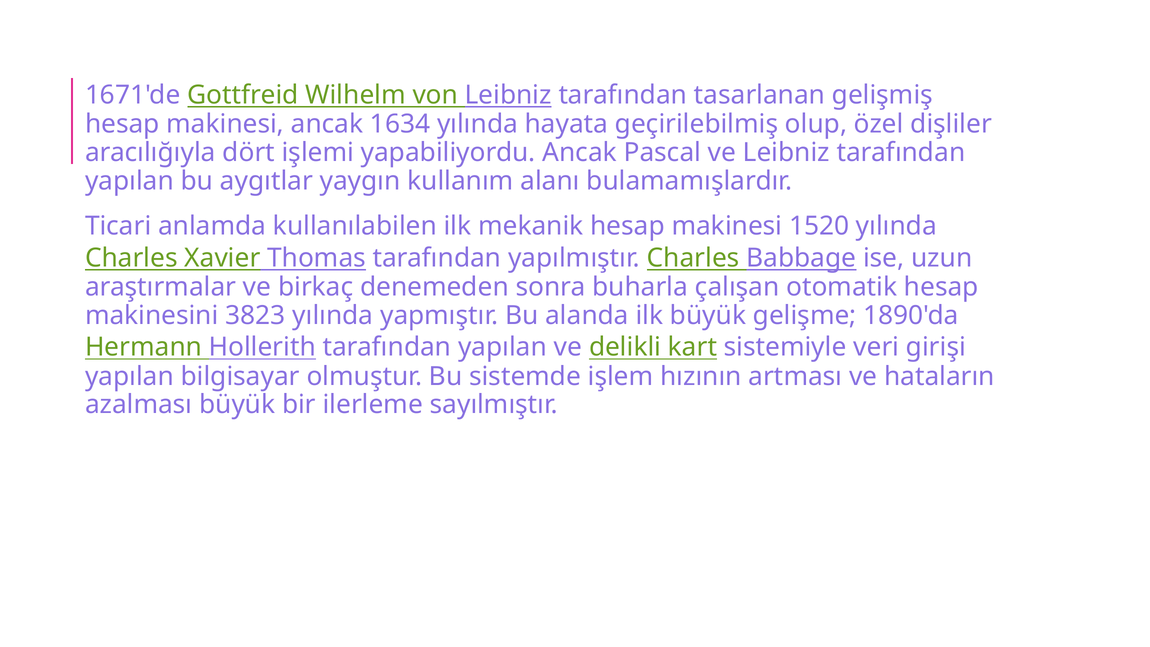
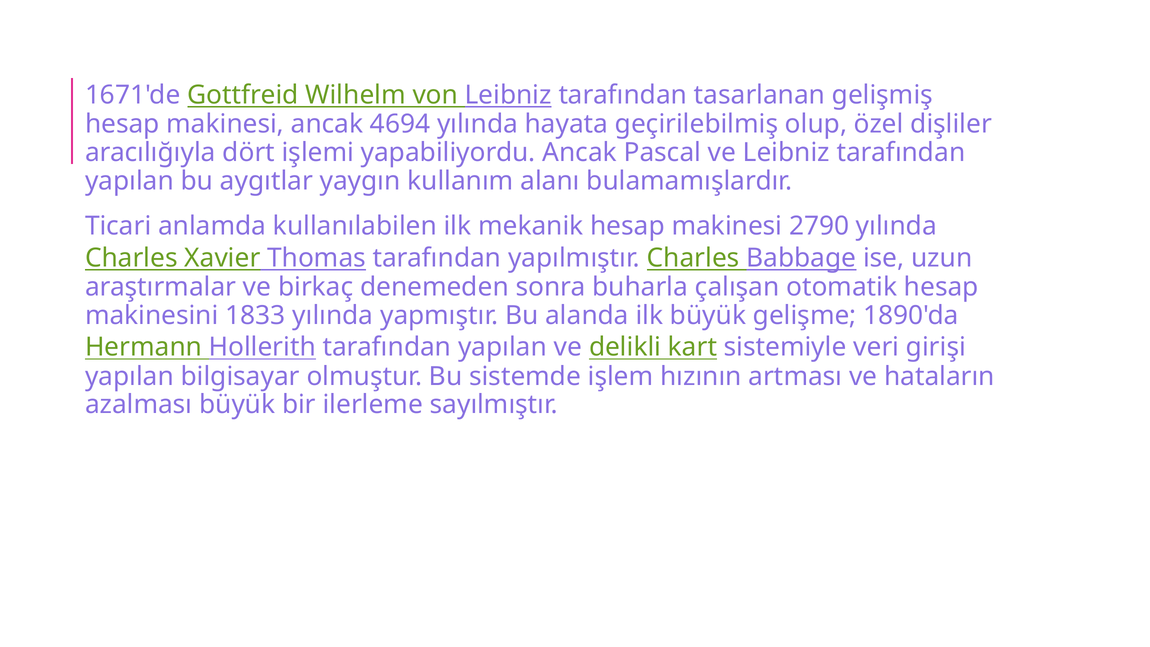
1634: 1634 -> 4694
1520: 1520 -> 2790
3823: 3823 -> 1833
